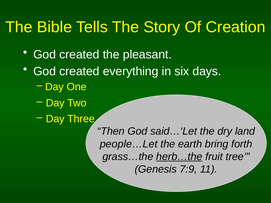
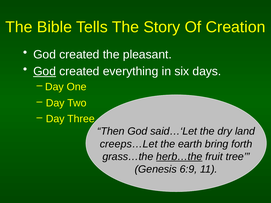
God at (45, 71) underline: none -> present
people…Let: people…Let -> creeps…Let
7:9: 7:9 -> 6:9
